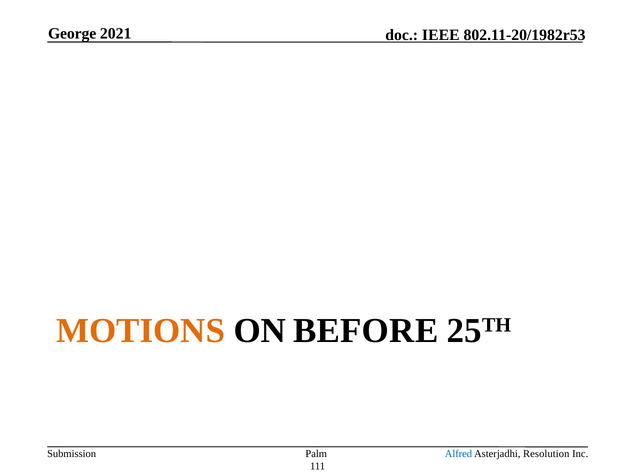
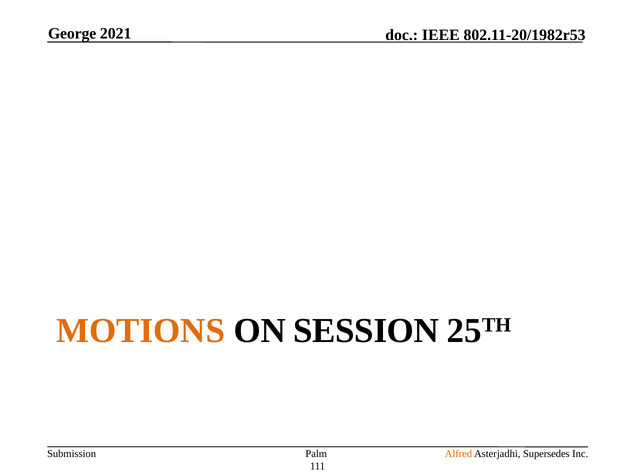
BEFORE: BEFORE -> SESSION
Alfred colour: blue -> orange
Resolution: Resolution -> Supersedes
